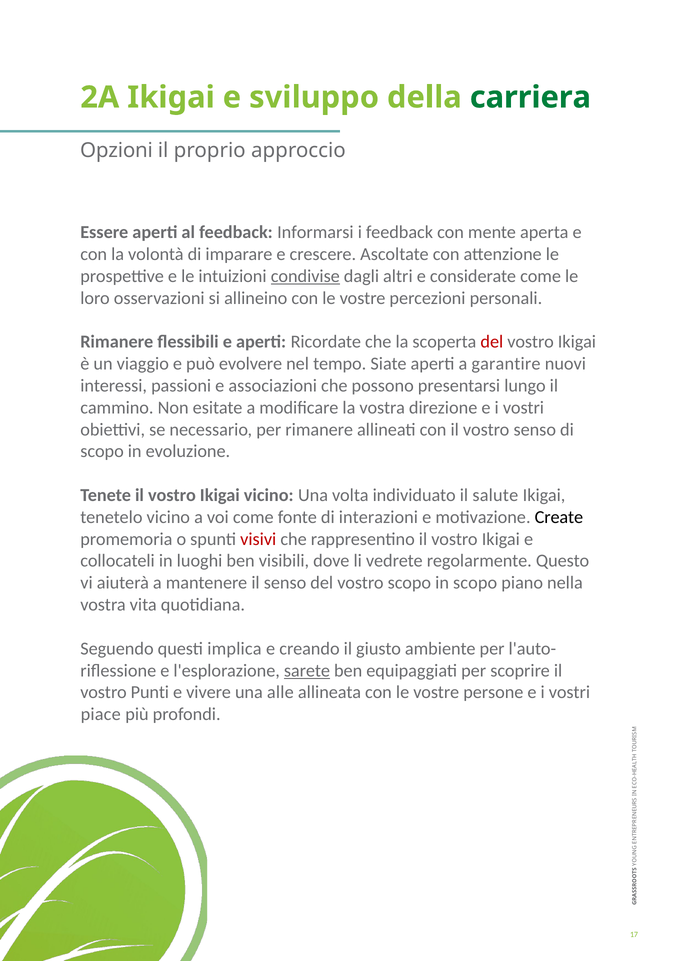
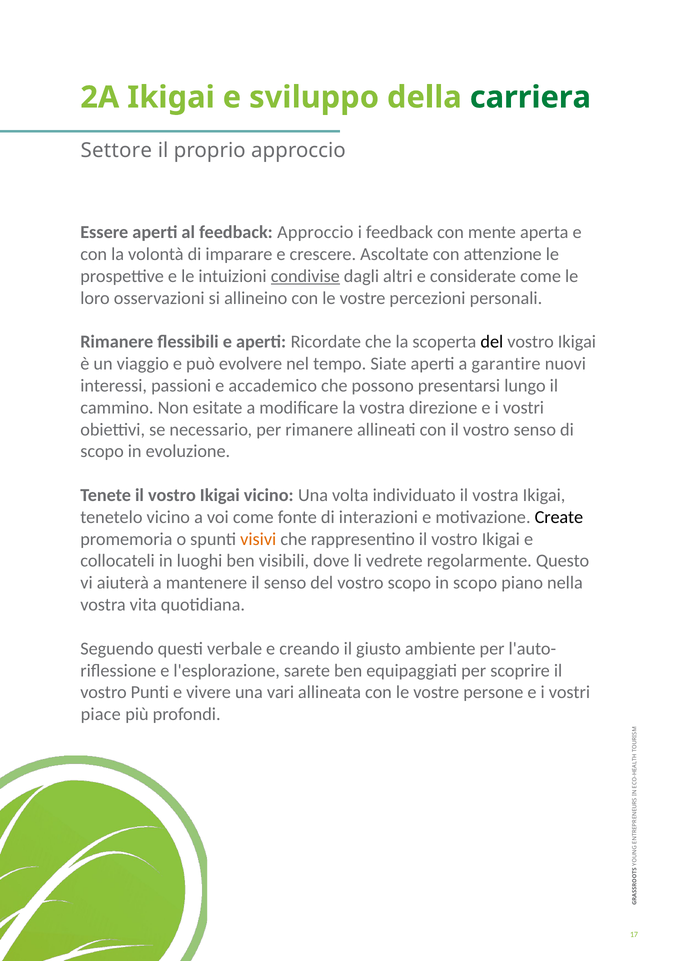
Opzioni: Opzioni -> Settore
feedback Informarsi: Informarsi -> Approccio
del at (492, 342) colour: red -> black
associazioni: associazioni -> accademico
il salute: salute -> vostra
visivi colour: red -> orange
implica: implica -> verbale
sarete underline: present -> none
alle: alle -> vari
